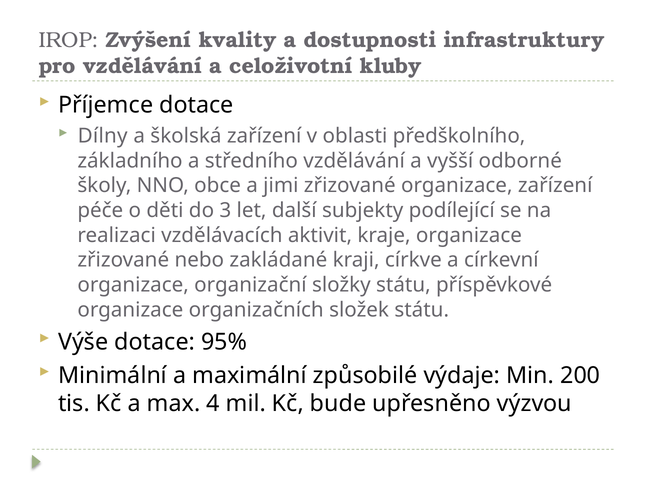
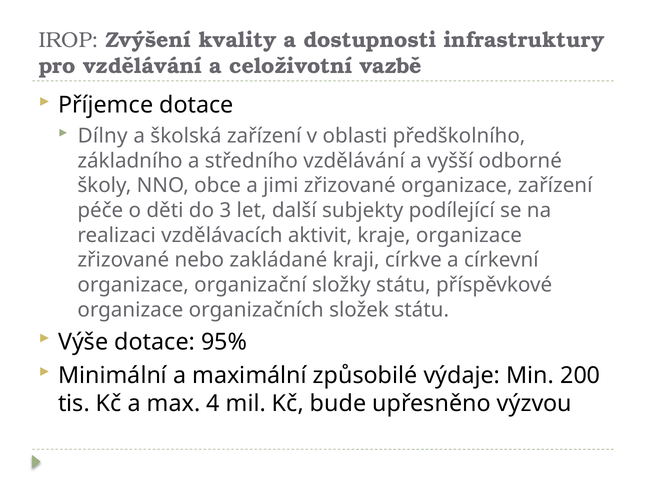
kluby: kluby -> vazbě
